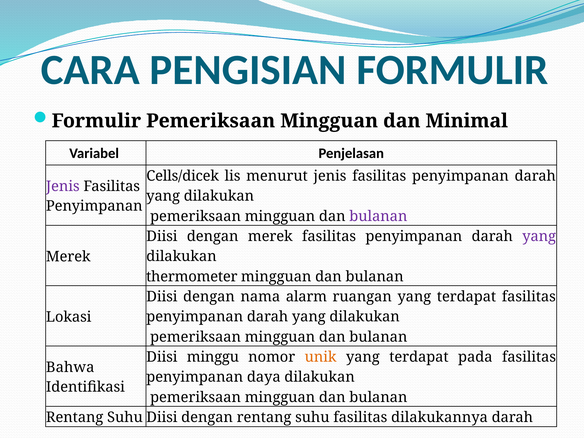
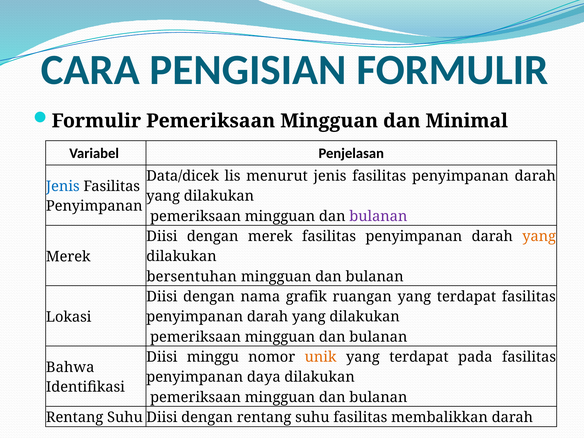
Cells/dicek: Cells/dicek -> Data/dicek
Jenis at (63, 186) colour: purple -> blue
yang at (539, 236) colour: purple -> orange
thermometer: thermometer -> bersentuhan
alarm: alarm -> grafik
dilakukannya: dilakukannya -> membalikkan
